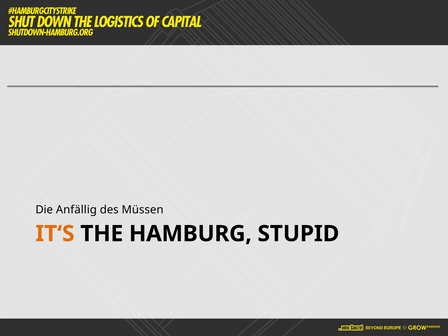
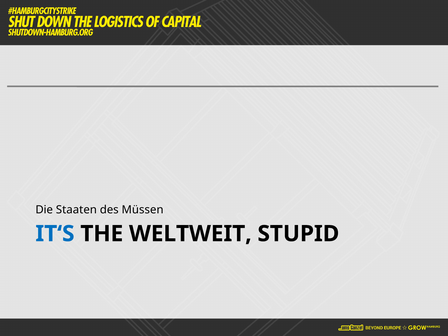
Anfällig: Anfällig -> Staaten
IT‘S colour: orange -> blue
HAMBURG: HAMBURG -> WELTWEIT
